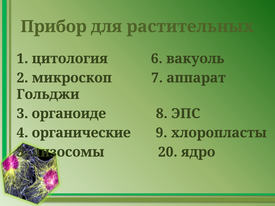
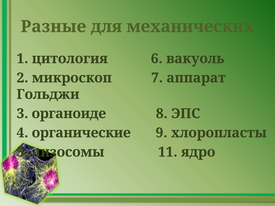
Прибор: Прибор -> Разные
растительных: растительных -> механических
20: 20 -> 11
